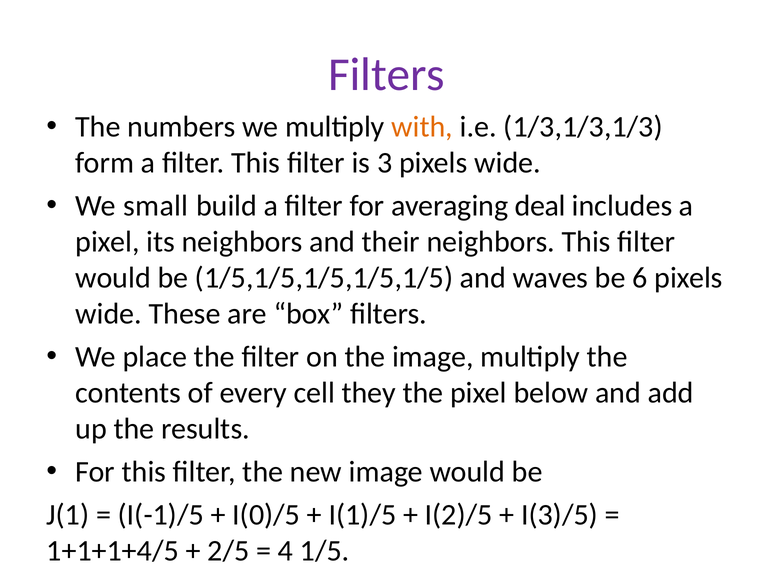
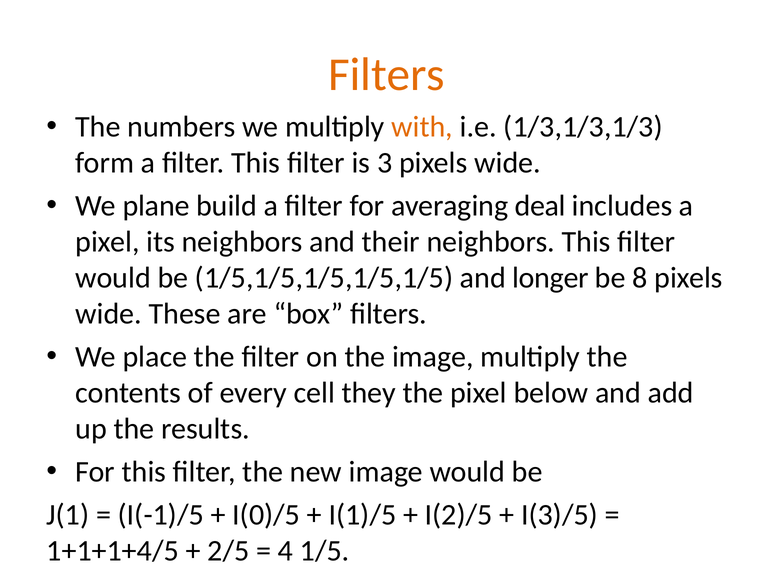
Filters at (387, 75) colour: purple -> orange
small: small -> plane
waves: waves -> longer
6: 6 -> 8
